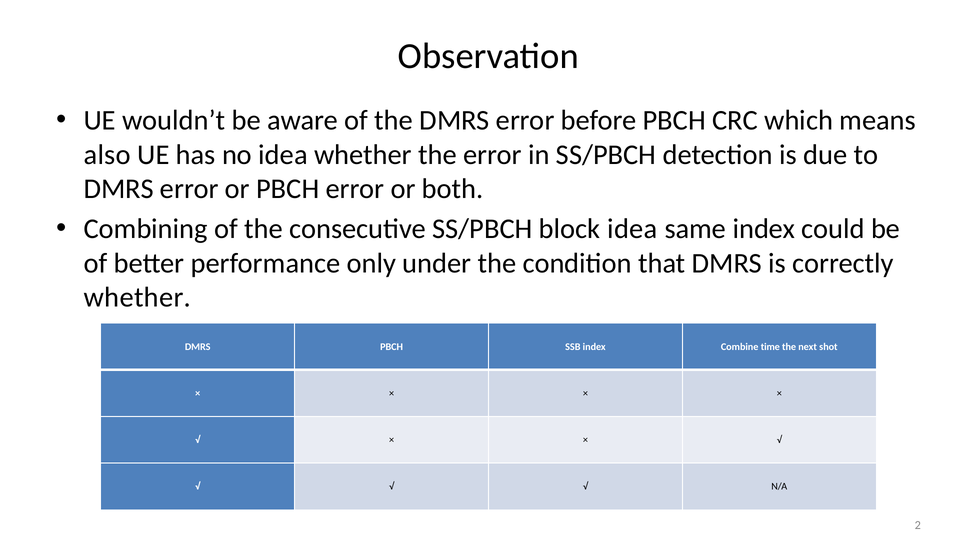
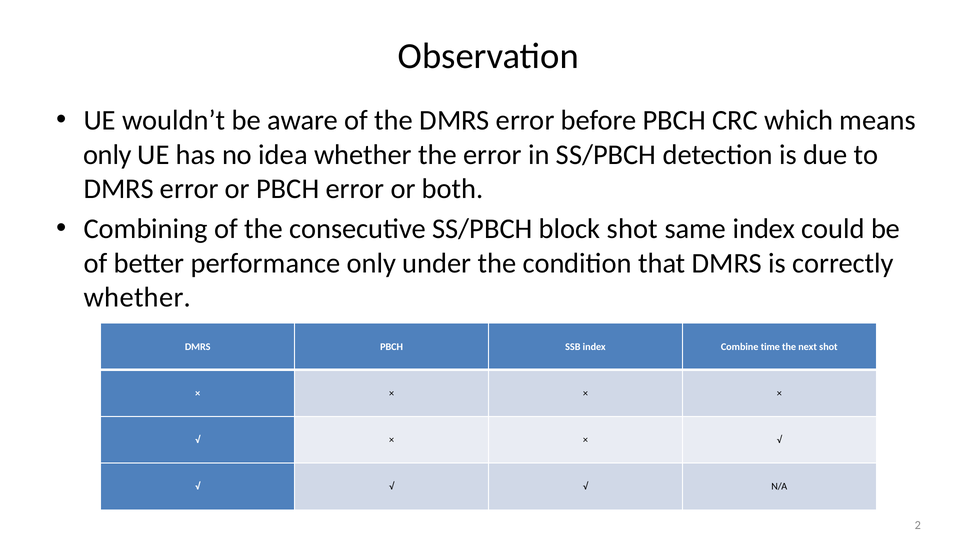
also at (107, 155): also -> only
block idea: idea -> shot
